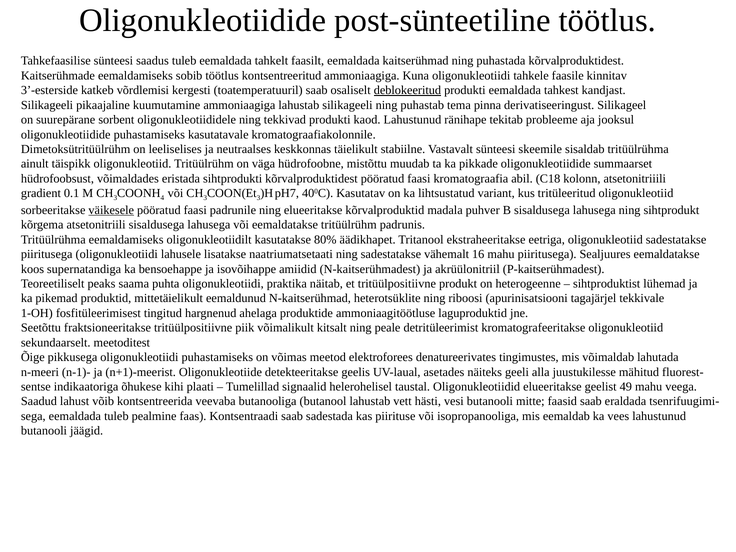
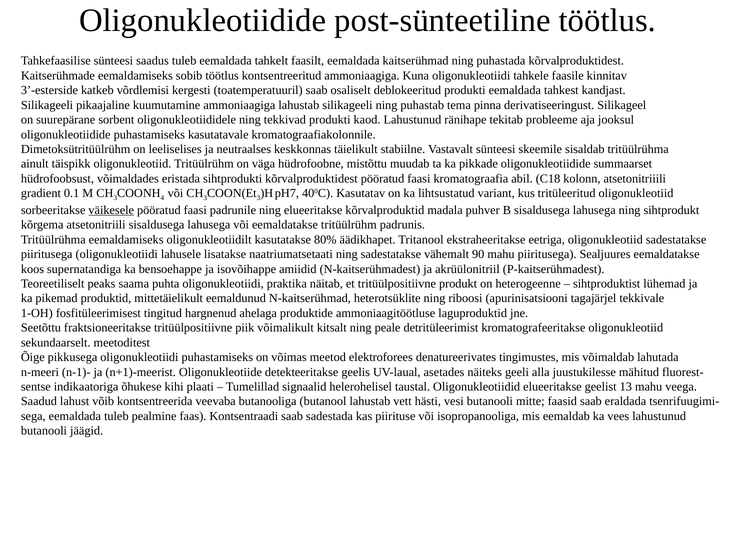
deblokeeritud underline: present -> none
16: 16 -> 90
49: 49 -> 13
